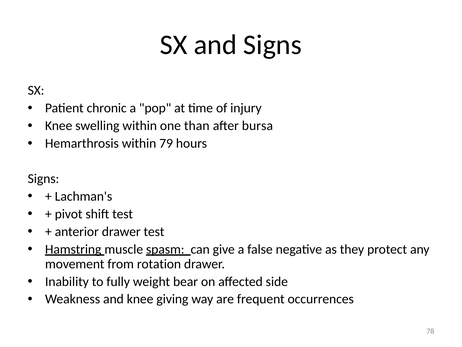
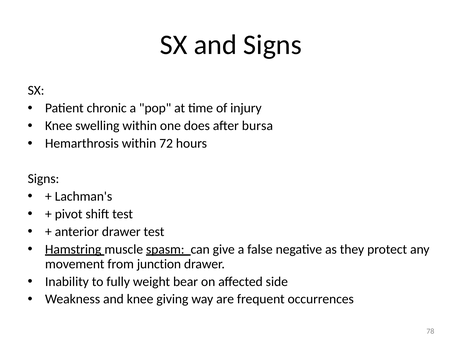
than: than -> does
79: 79 -> 72
rotation: rotation -> junction
